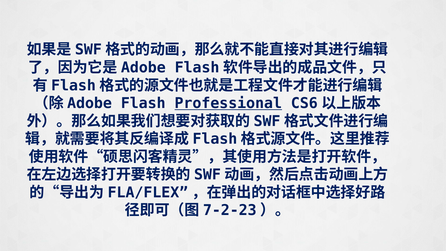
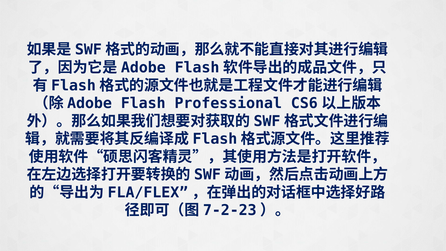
Professional underline: present -> none
